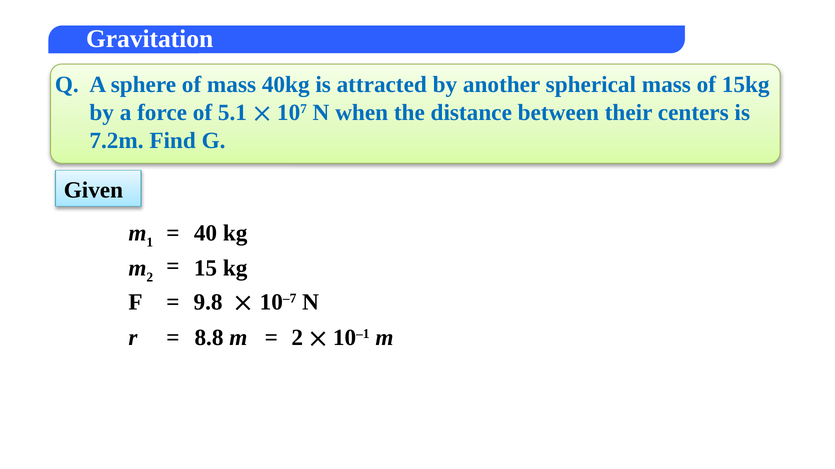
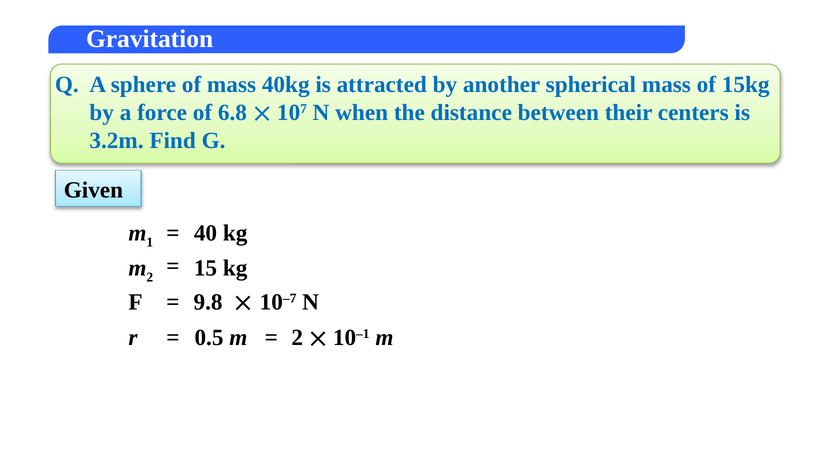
5.1: 5.1 -> 6.8
7.2m: 7.2m -> 3.2m
8.8: 8.8 -> 0.5
